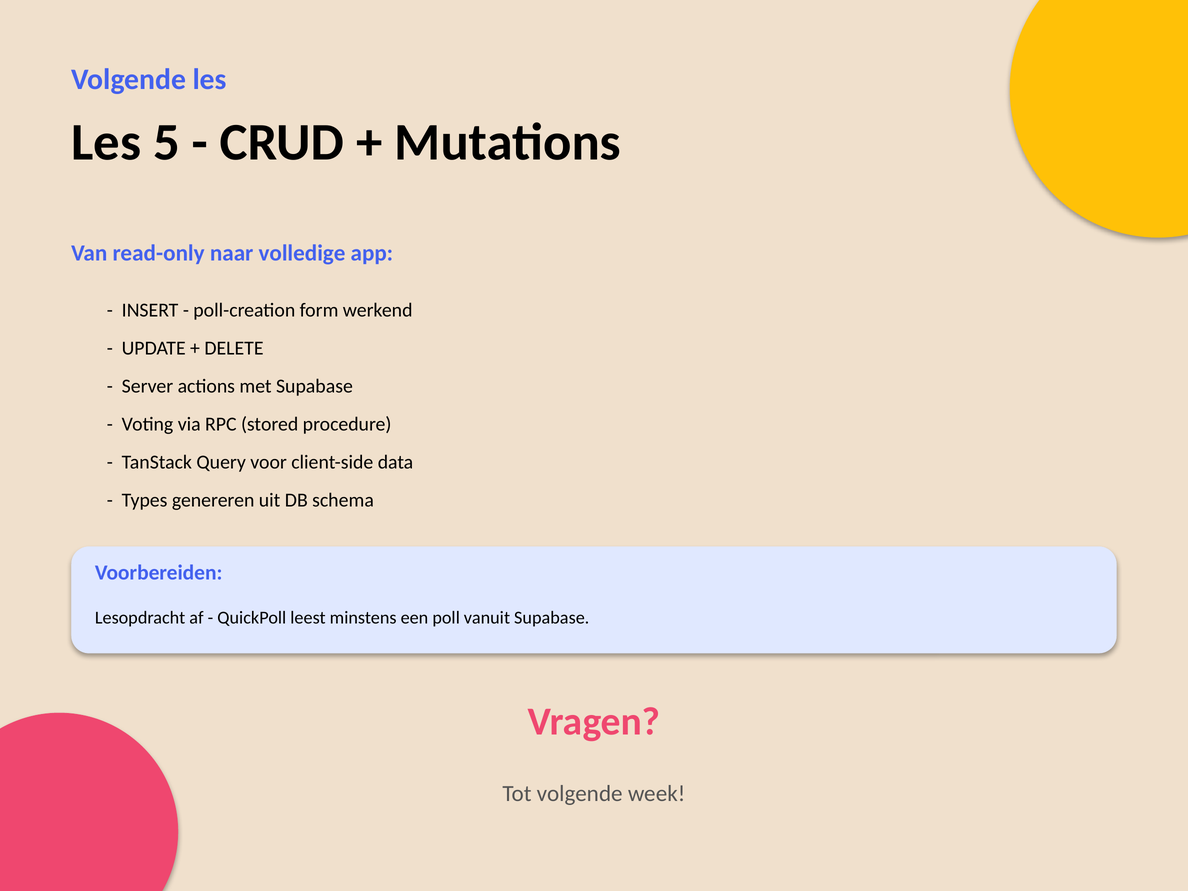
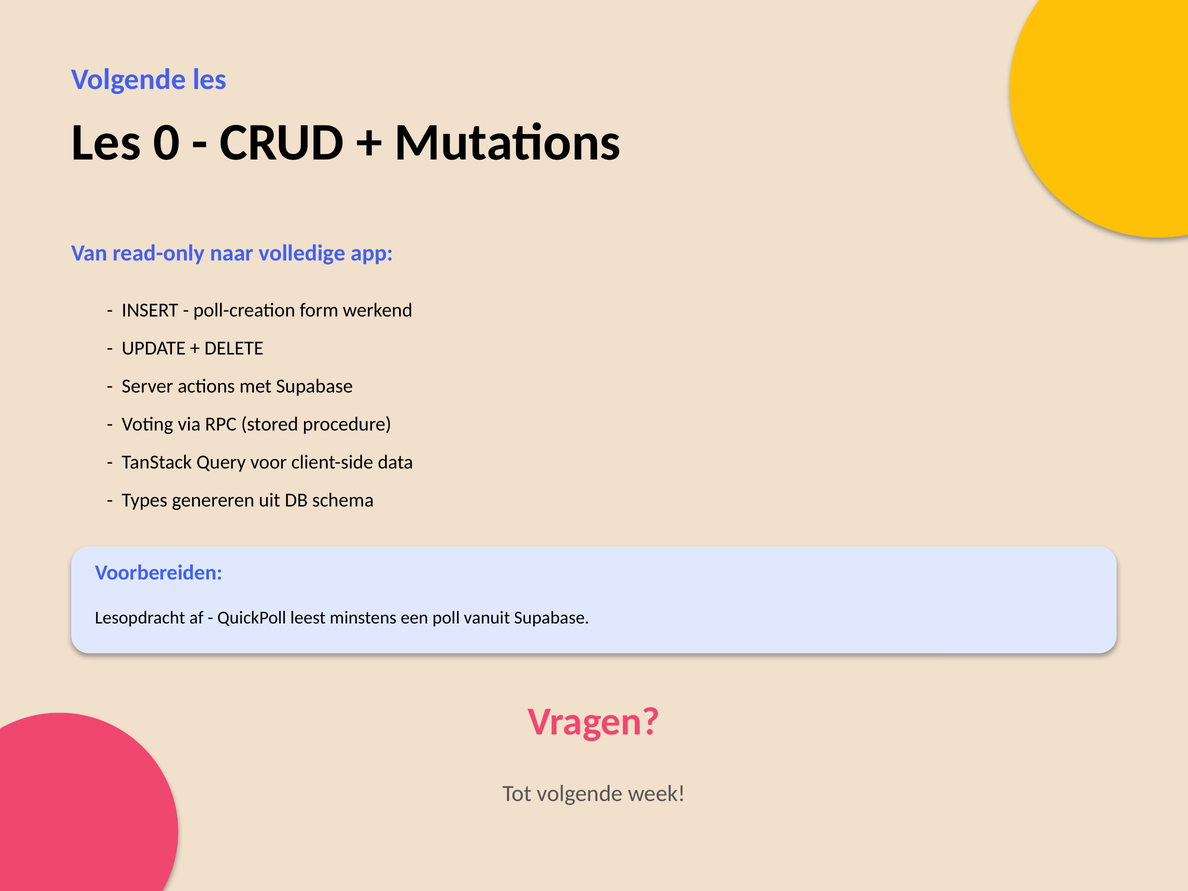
5: 5 -> 0
